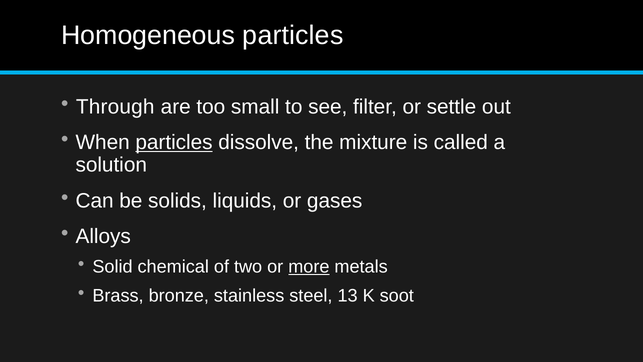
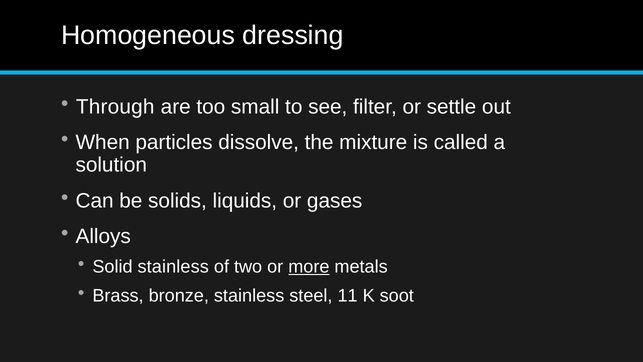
Homogeneous particles: particles -> dressing
particles at (174, 142) underline: present -> none
Solid chemical: chemical -> stainless
13: 13 -> 11
